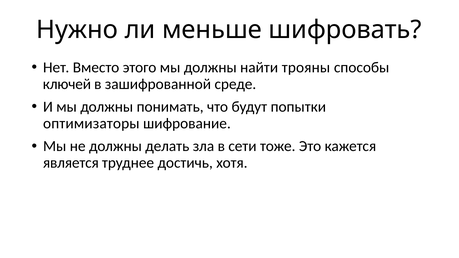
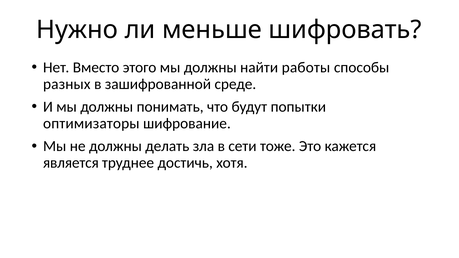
трояны: трояны -> работы
ключей: ключей -> разных
